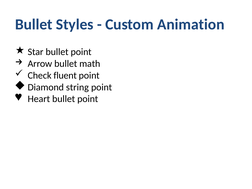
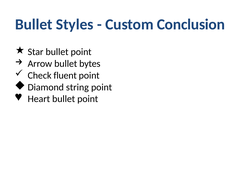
Animation: Animation -> Conclusion
math: math -> bytes
